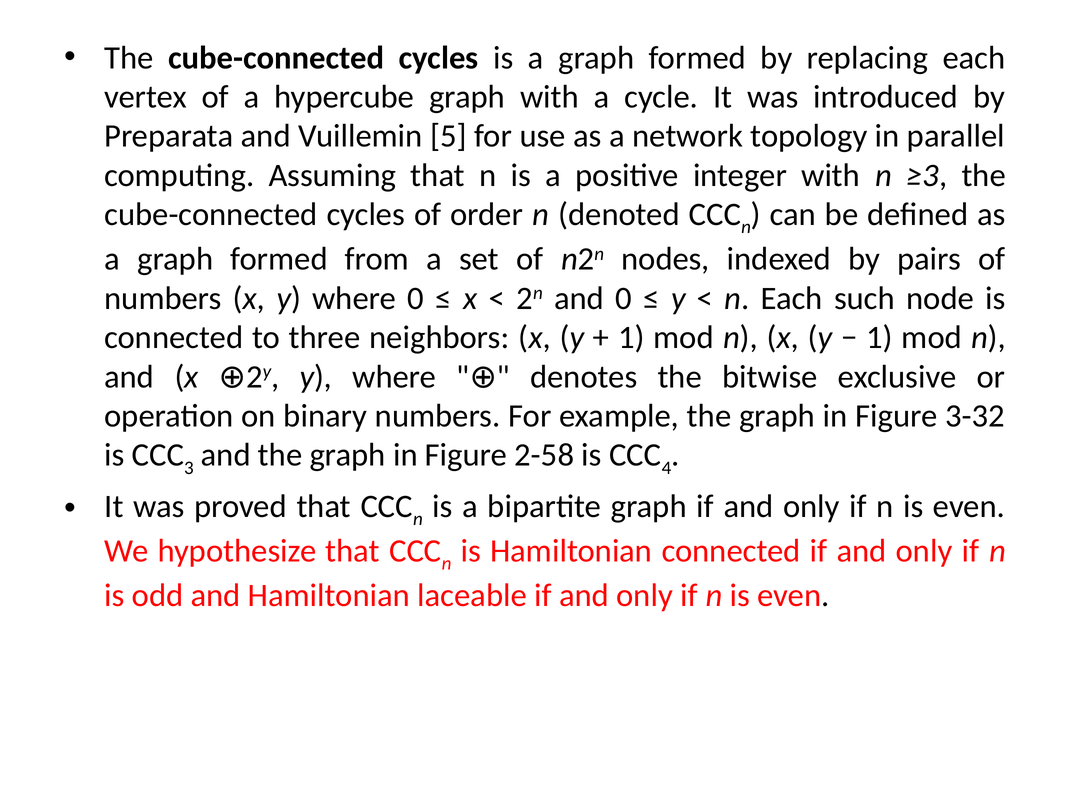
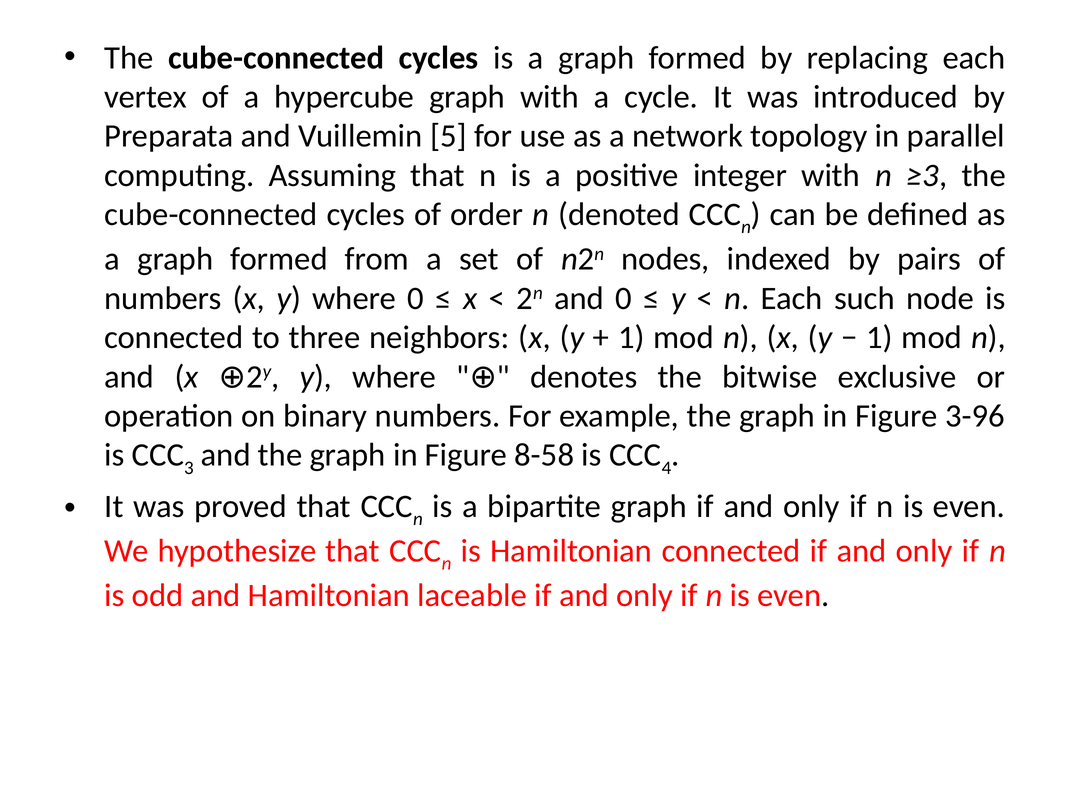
3-32: 3-32 -> 3-96
2-58: 2-58 -> 8-58
